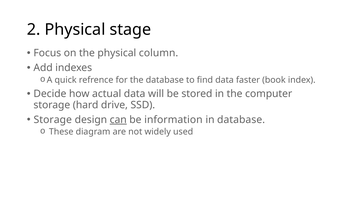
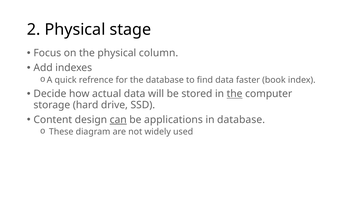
the at (235, 94) underline: none -> present
Storage at (53, 120): Storage -> Content
information: information -> applications
